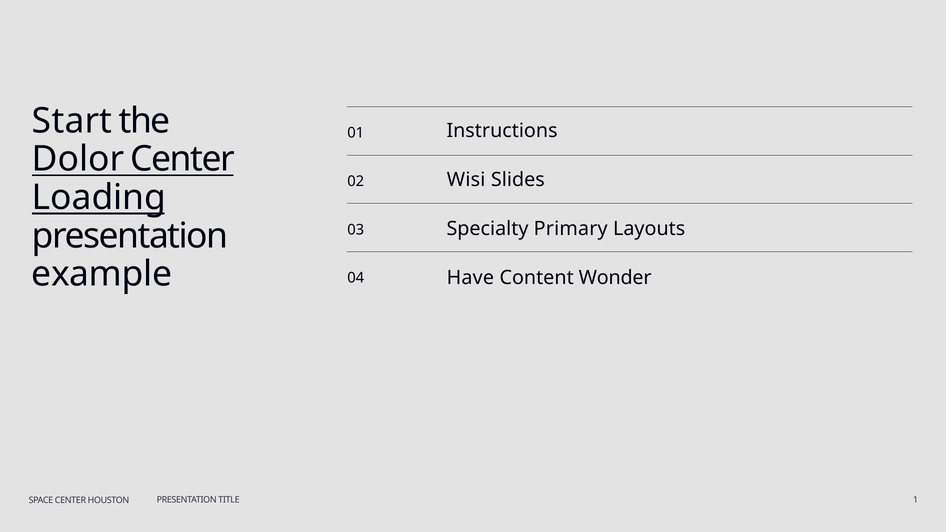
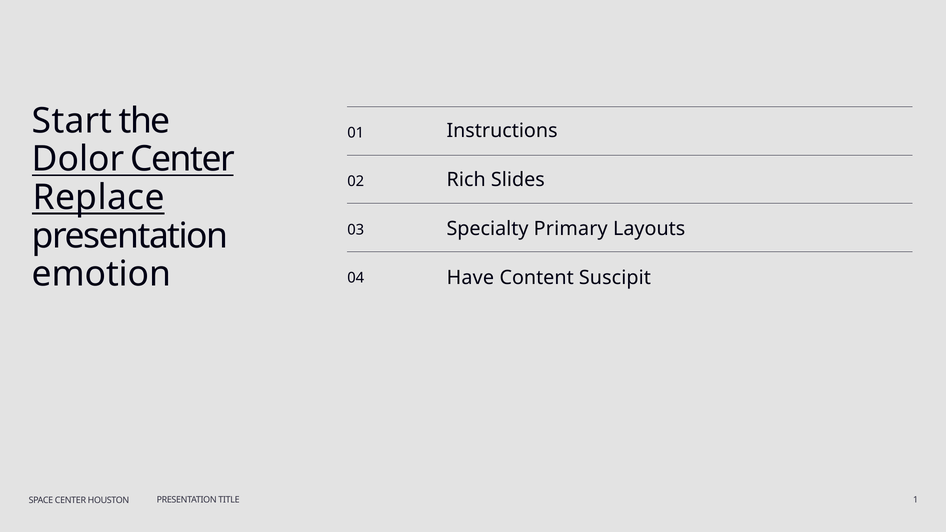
Wisi: Wisi -> Rich
Loading: Loading -> Replace
example: example -> emotion
Wonder: Wonder -> Suscipit
